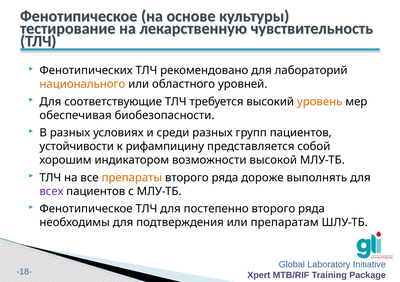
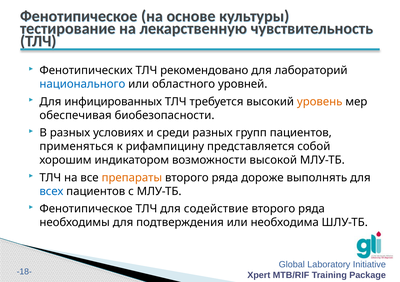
национального colour: orange -> blue
соответствующие: соответствующие -> инфицированных
устойчивости: устойчивости -> применяться
всех colour: purple -> blue
постепенно: постепенно -> содействие
препаратам: препаратам -> необходима
